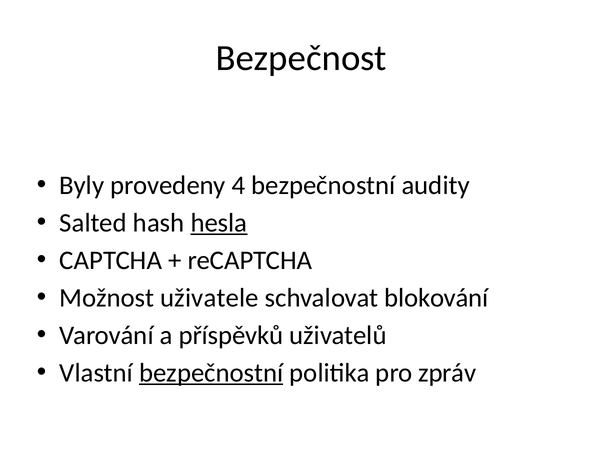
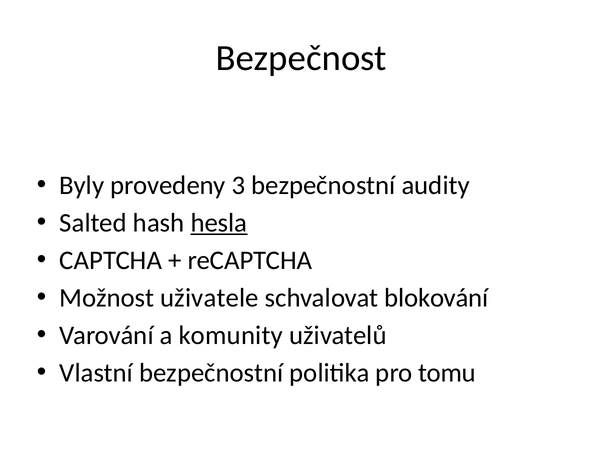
4: 4 -> 3
příspěvků: příspěvků -> komunity
bezpečnostní at (211, 373) underline: present -> none
zpráv: zpráv -> tomu
